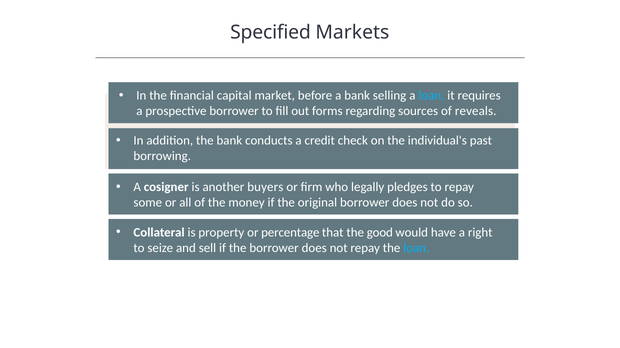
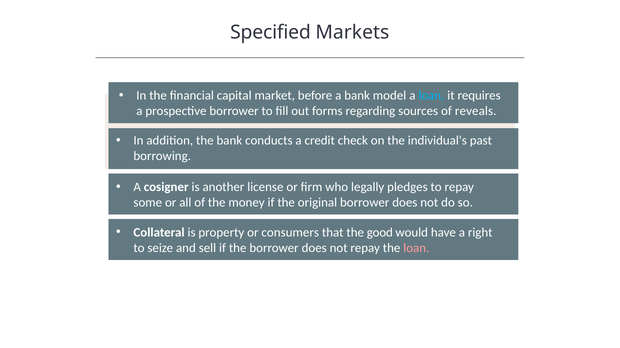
selling: selling -> model
buyers: buyers -> license
percentage: percentage -> consumers
loan at (416, 248) colour: light blue -> pink
